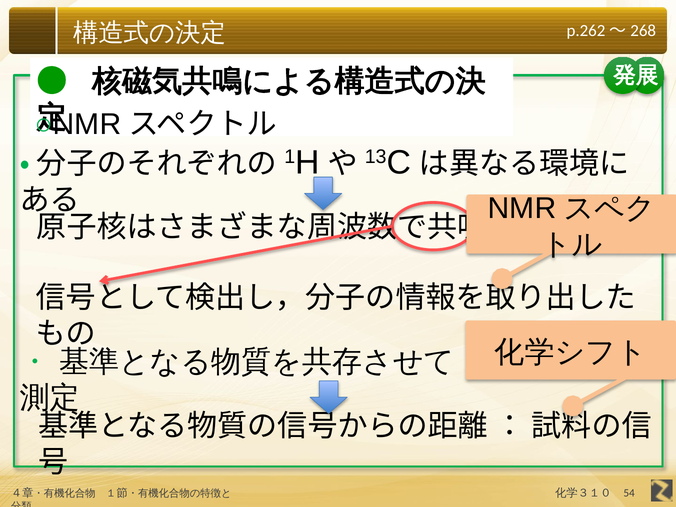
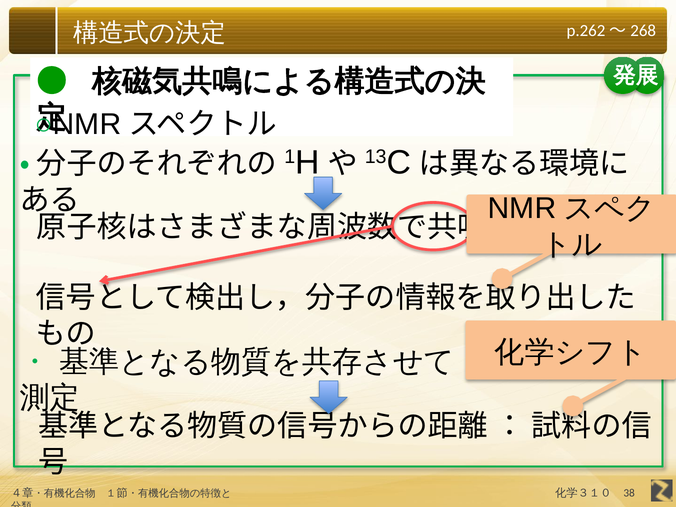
54: 54 -> 38
